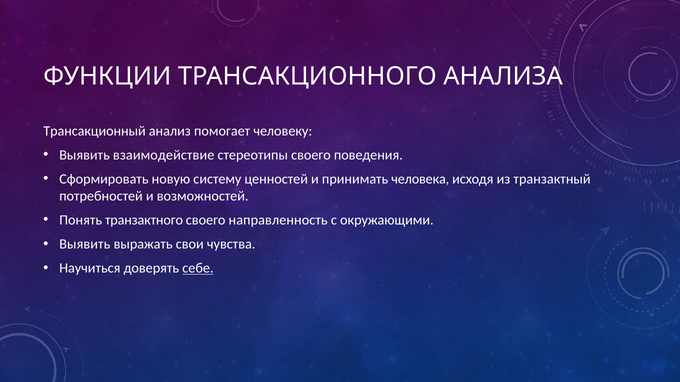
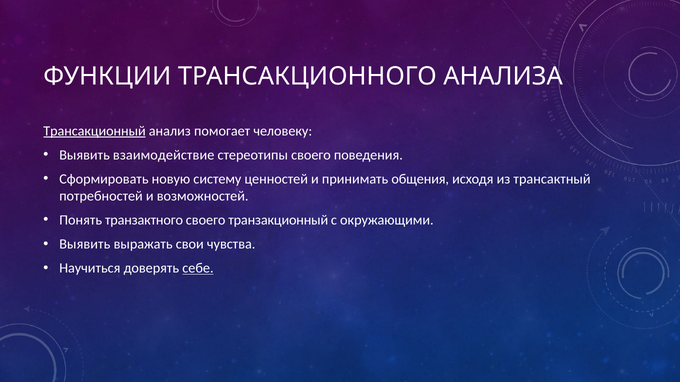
Трансакционный underline: none -> present
человека: человека -> общения
транзактный: транзактный -> трансактный
направленность: направленность -> транзакционный
